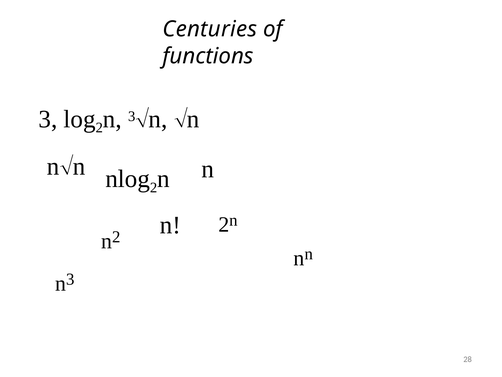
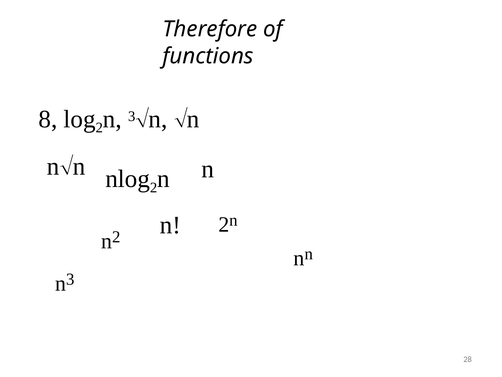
Centuries: Centuries -> Therefore
3 at (48, 119): 3 -> 8
